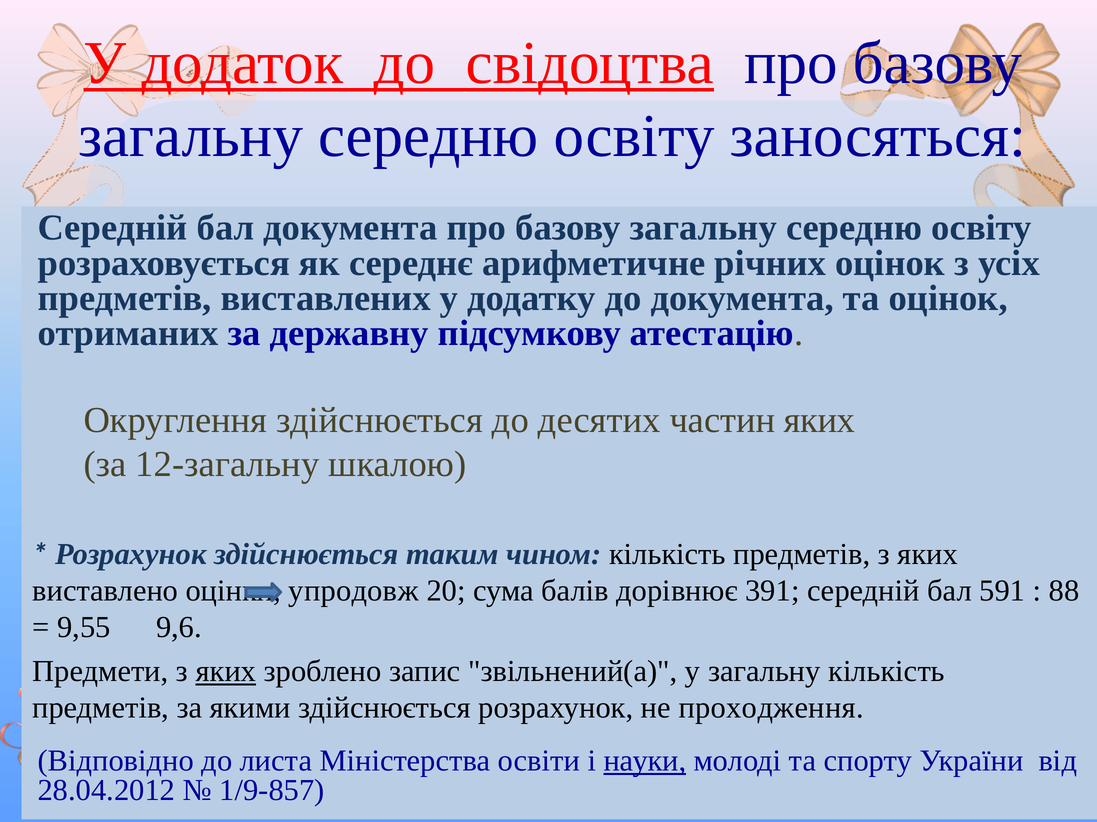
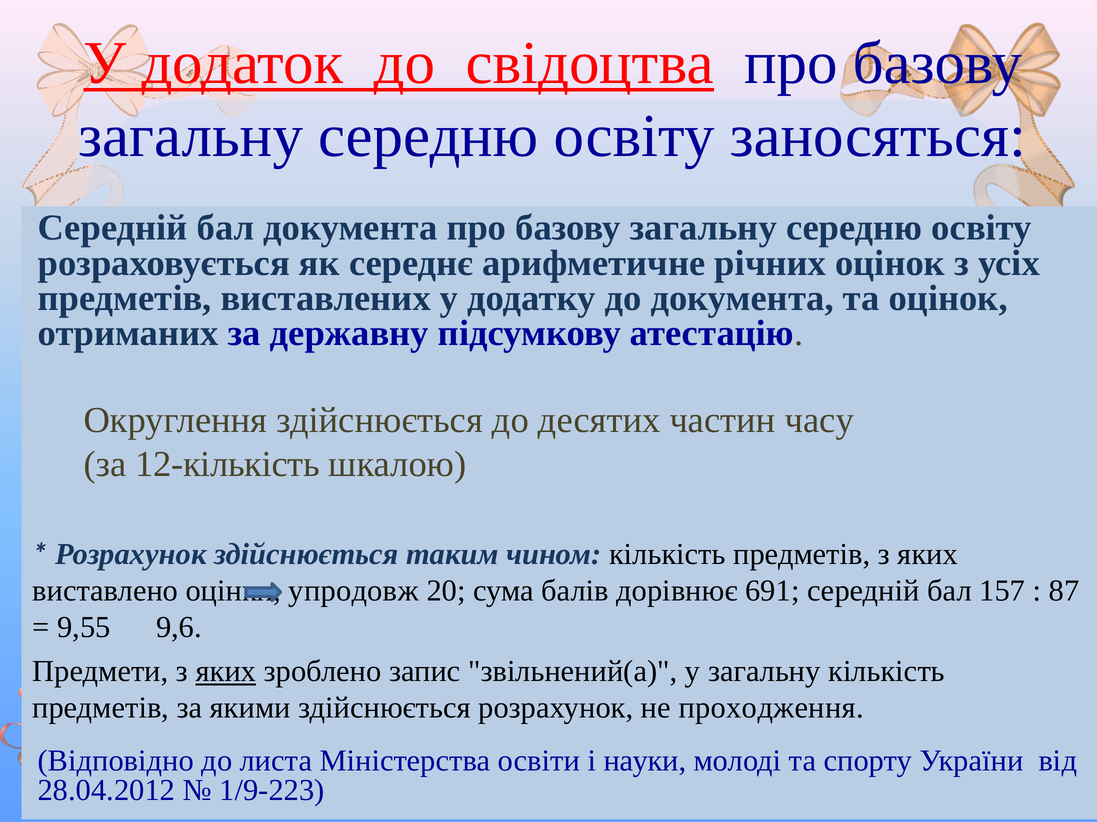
частин яких: яких -> часу
12-загальну: 12-загальну -> 12-кількість
391: 391 -> 691
591: 591 -> 157
88: 88 -> 87
науки underline: present -> none
1/9-857: 1/9-857 -> 1/9-223
